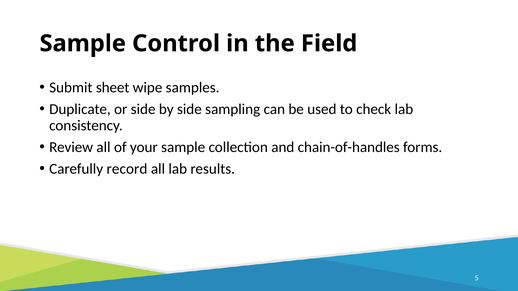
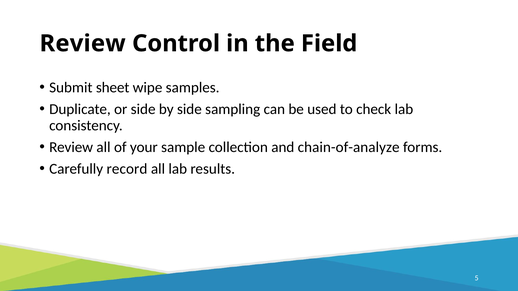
Sample at (83, 44): Sample -> Review
chain-of-handles: chain-of-handles -> chain-of-analyze
